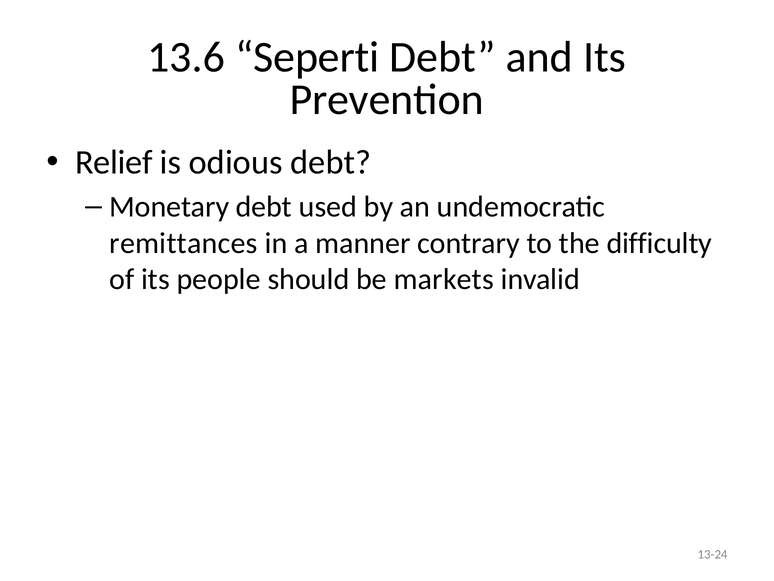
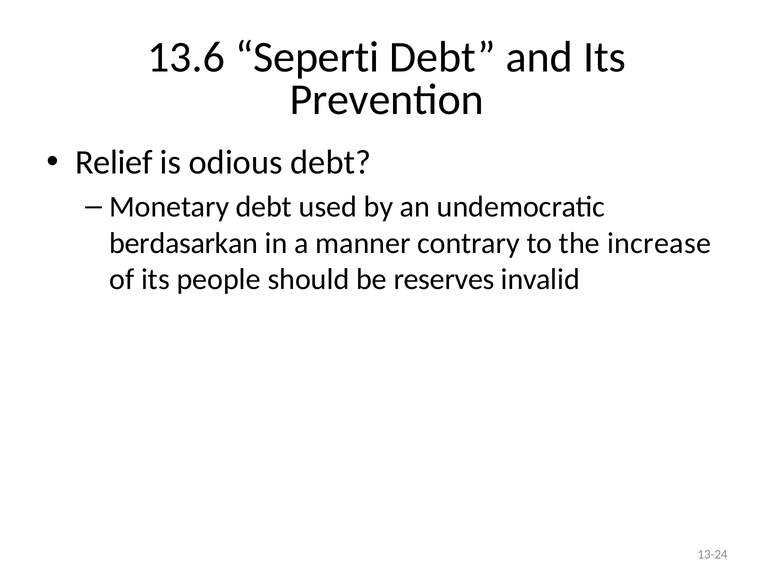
remittances: remittances -> berdasarkan
difficulty: difficulty -> increase
markets: markets -> reserves
